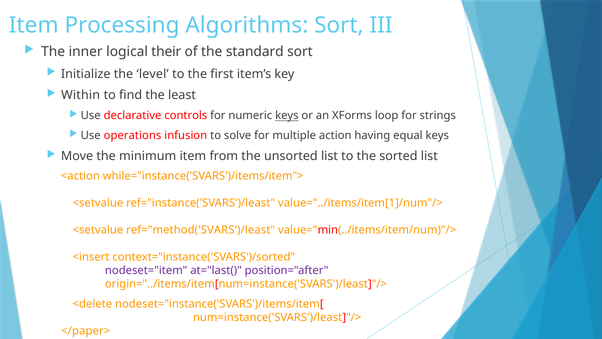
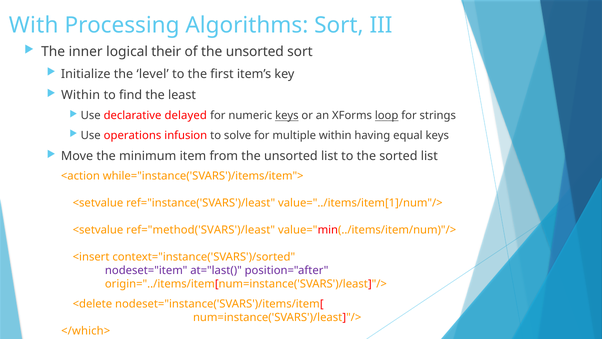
Item at (34, 25): Item -> With
of the standard: standard -> unsorted
controls: controls -> delayed
loop underline: none -> present
multiple action: action -> within
</paper>: </paper> -> </which>
